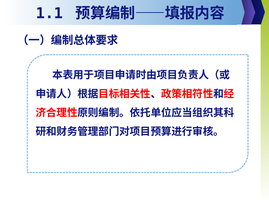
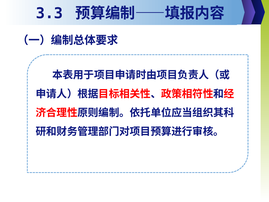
1.1: 1.1 -> 3.3
